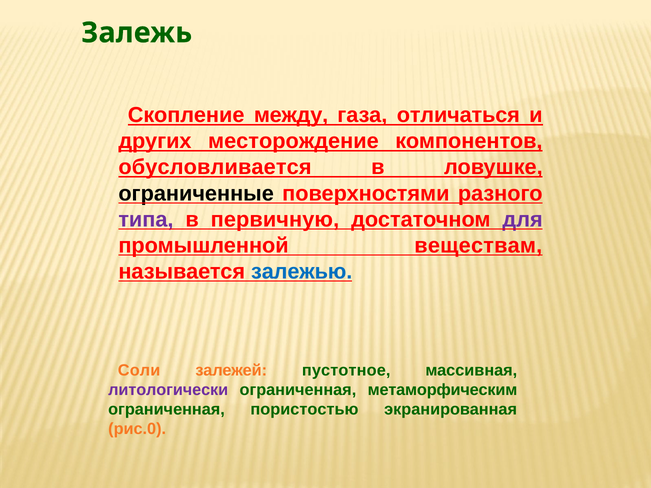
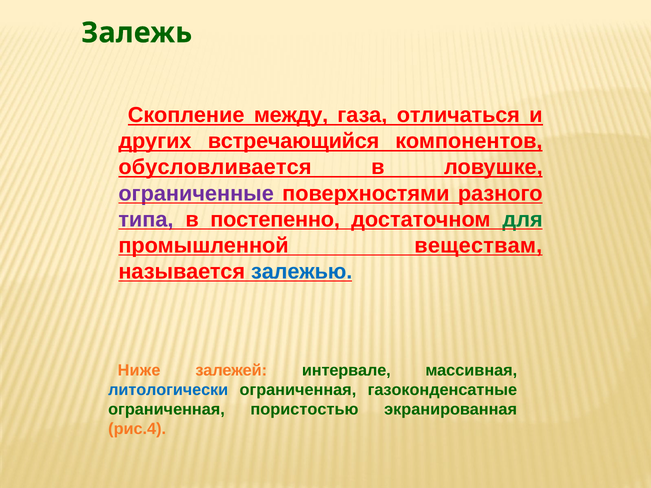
месторождение: месторождение -> встречающийся
ограниченные colour: black -> purple
первичную: первичную -> постепенно
для colour: purple -> green
Соли: Соли -> Ниже
пустотное: пустотное -> интервале
литологически colour: purple -> blue
метаморфическим: метаморфическим -> газоконденсатные
рис.0: рис.0 -> рис.4
